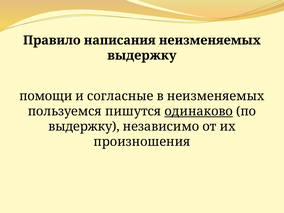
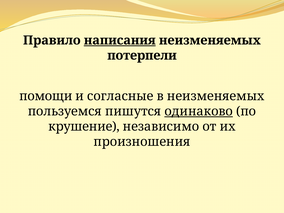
написания underline: none -> present
выдержку at (142, 55): выдержку -> потерпели
выдержку at (84, 127): выдержку -> крушение
